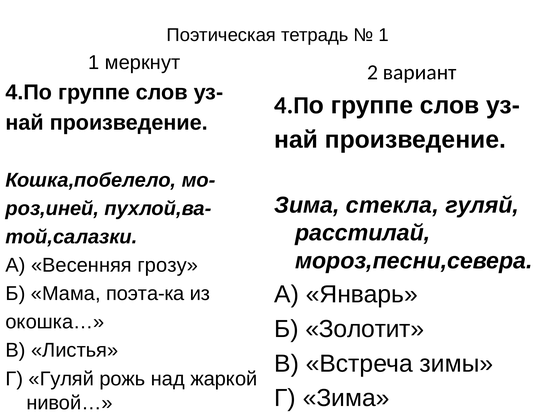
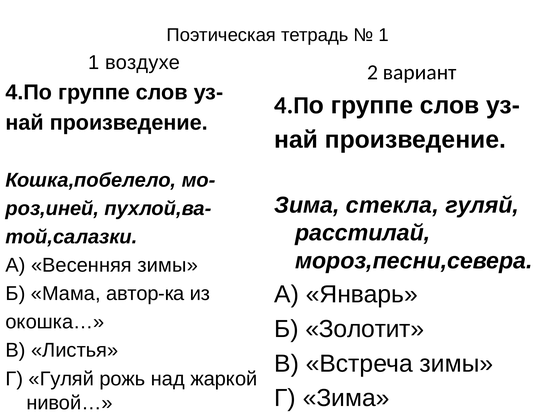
меркнут: меркнут -> воздухе
Весенняя грозу: грозу -> зимы
поэта-ка: поэта-ка -> автор-ка
